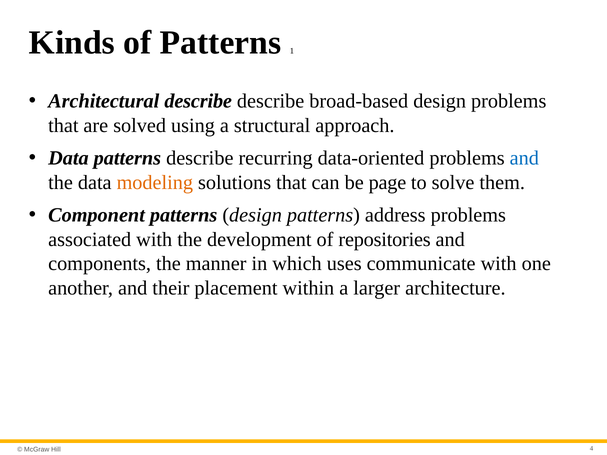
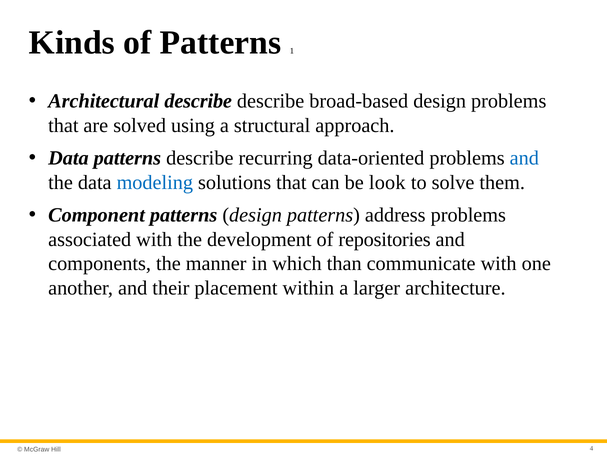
modeling colour: orange -> blue
page: page -> look
uses: uses -> than
